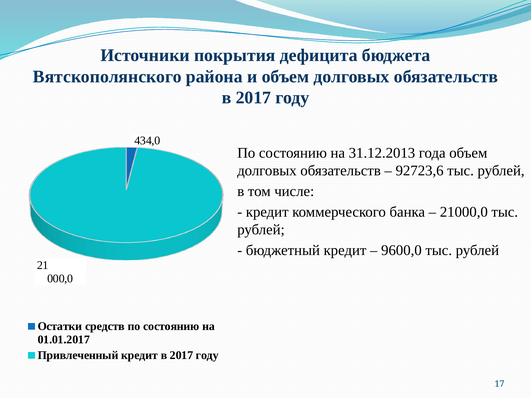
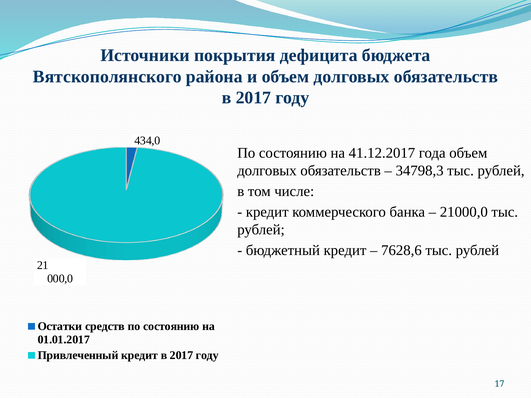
31.12.2013: 31.12.2013 -> 41.12.2017
92723,6: 92723,6 -> 34798,3
9600,0: 9600,0 -> 7628,6
